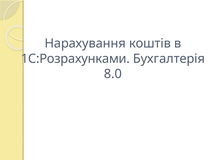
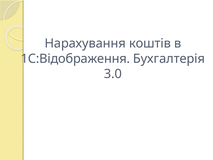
1С:Розрахунками: 1С:Розрахунками -> 1С:Відображення
8.0: 8.0 -> 3.0
